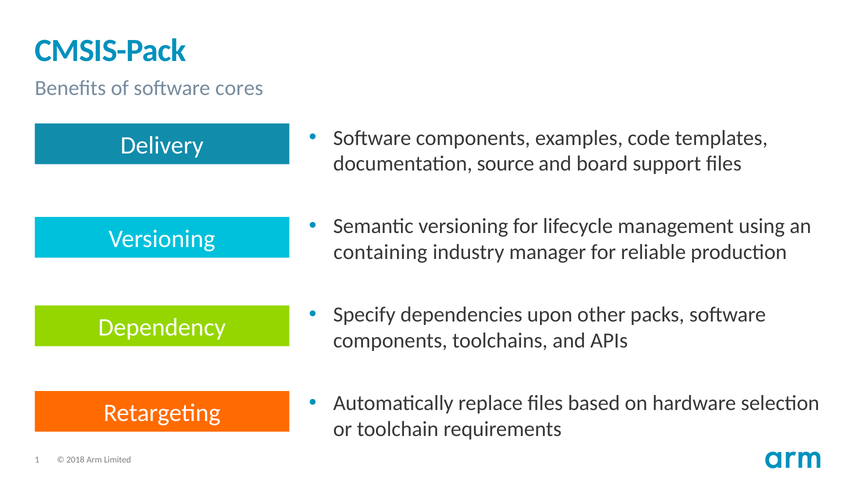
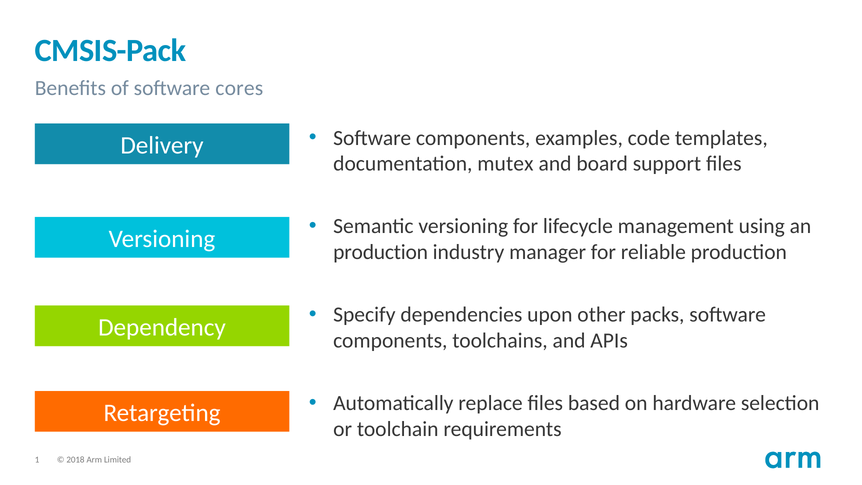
source: source -> mutex
containing at (380, 252): containing -> production
